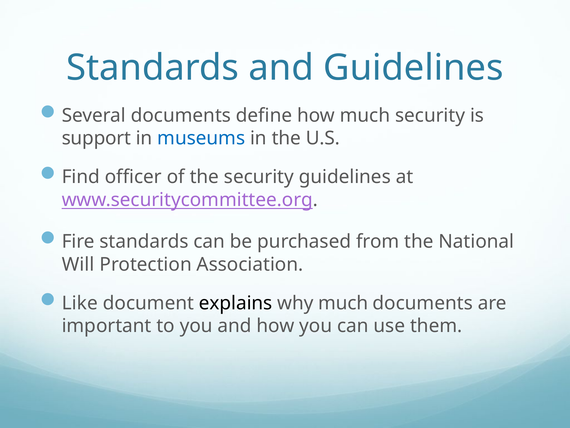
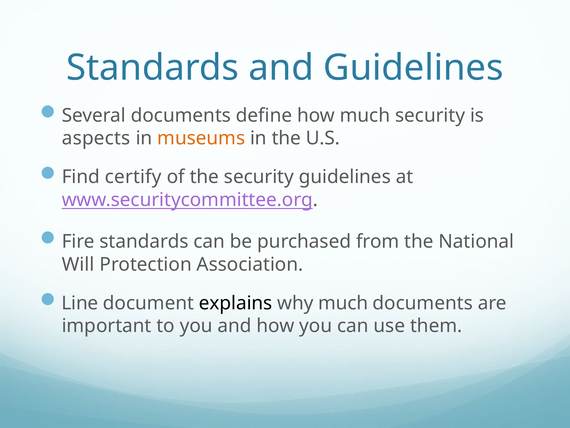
support: support -> aspects
museums colour: blue -> orange
officer: officer -> certify
Like: Like -> Line
